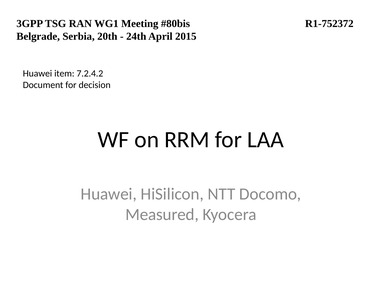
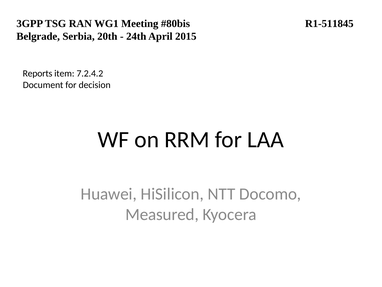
R1-752372: R1-752372 -> R1-511845
Huawei at (37, 73): Huawei -> Reports
